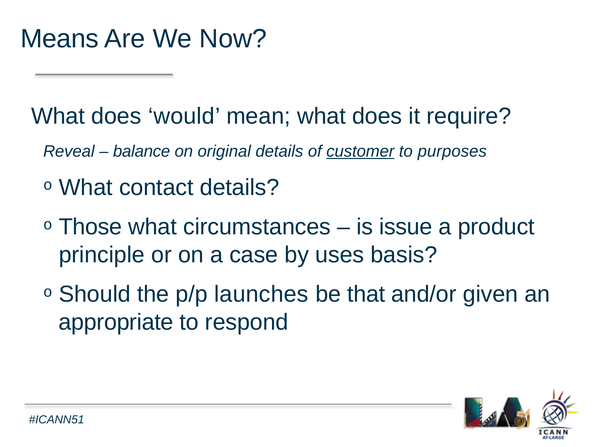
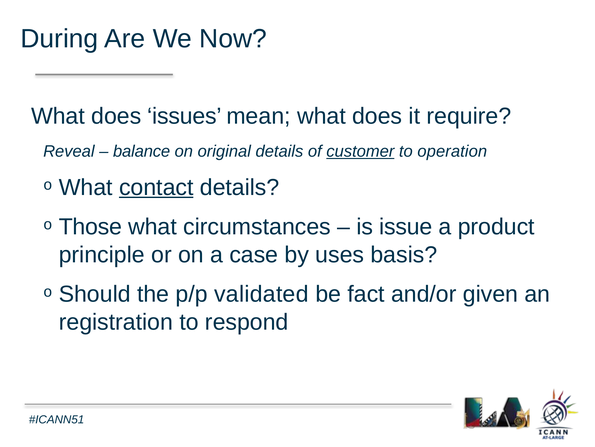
Means: Means -> During
would: would -> issues
purposes: purposes -> operation
contact underline: none -> present
launches: launches -> validated
that: that -> fact
appropriate: appropriate -> registration
